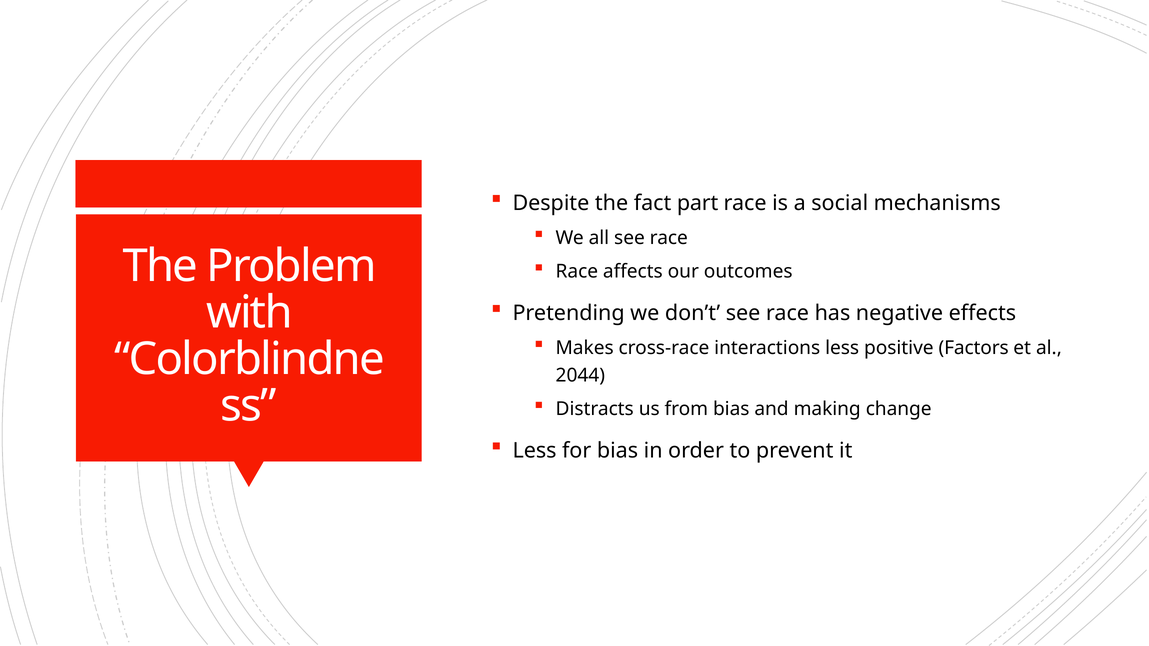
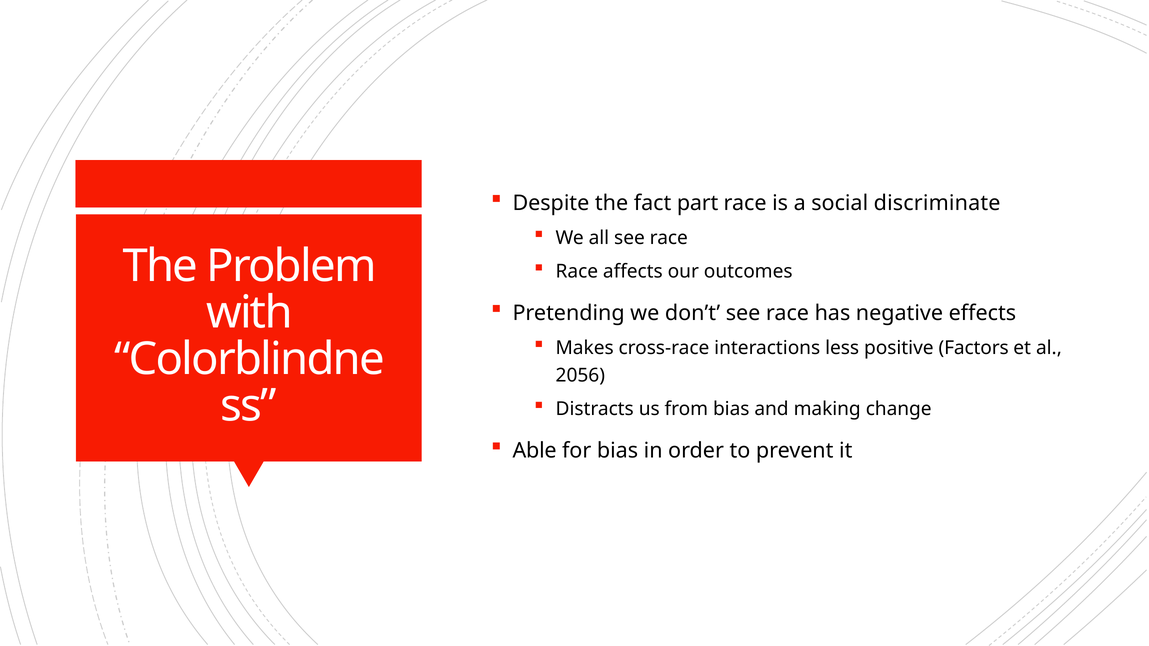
mechanisms: mechanisms -> discriminate
2044: 2044 -> 2056
Less at (535, 451): Less -> Able
